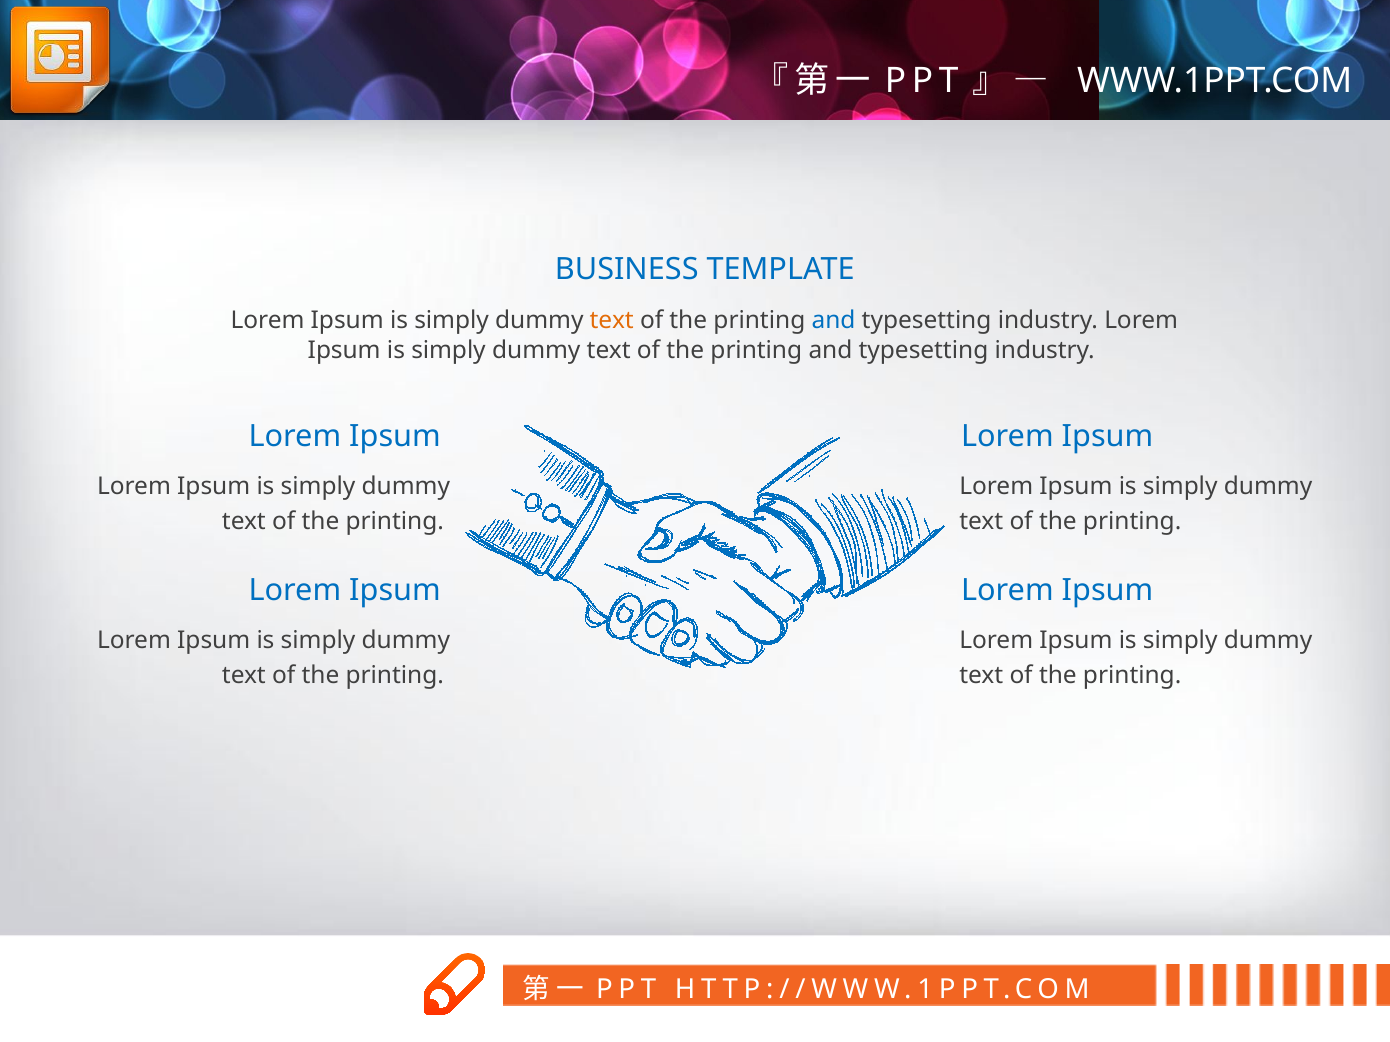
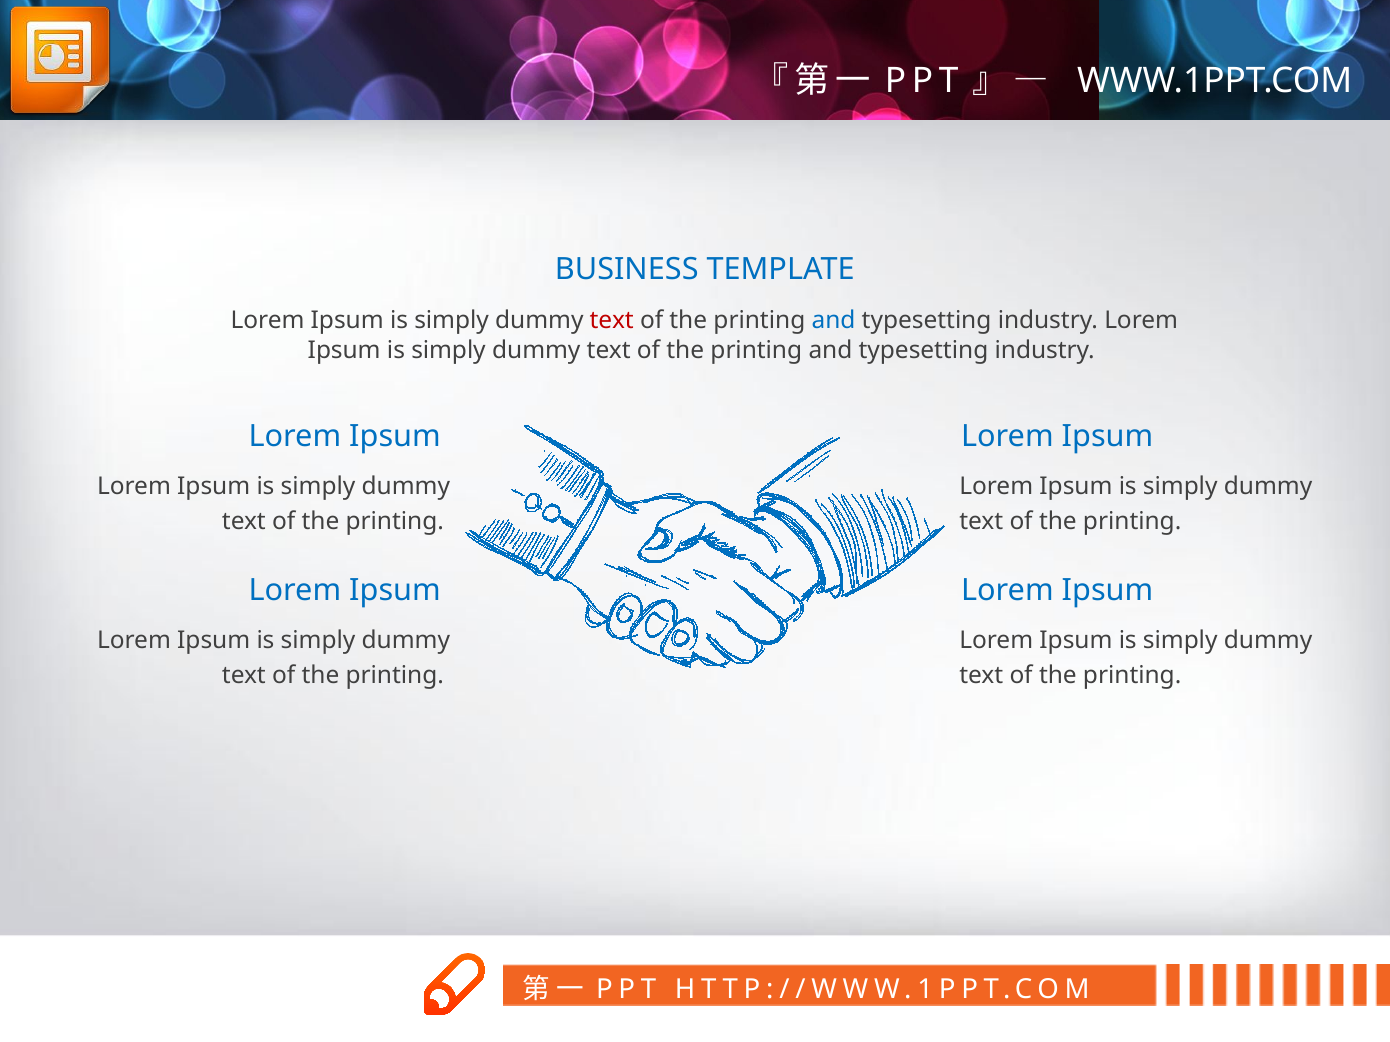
text at (612, 321) colour: orange -> red
